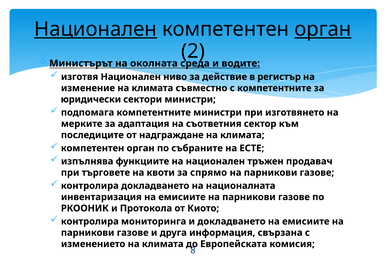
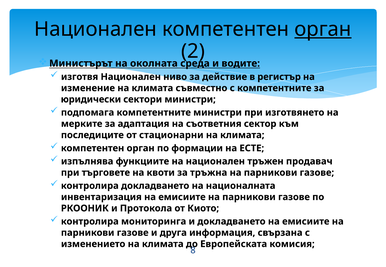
Национален at (96, 29) underline: present -> none
надграждане: надграждане -> стационарни
събраните: събраните -> формации
спрямо: спрямо -> тръжна
